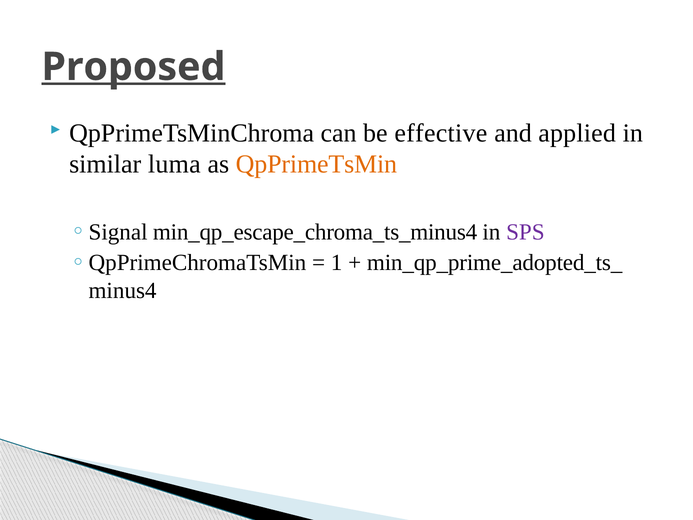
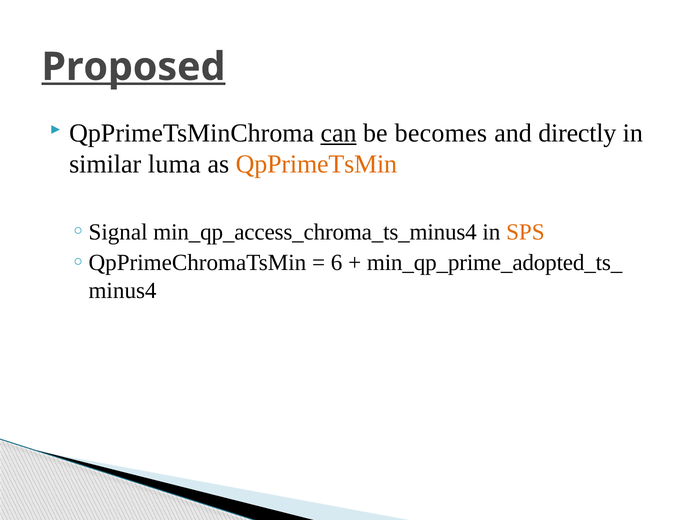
can underline: none -> present
effective: effective -> becomes
applied: applied -> directly
min_qp_escape_chroma_ts_minus4: min_qp_escape_chroma_ts_minus4 -> min_qp_access_chroma_ts_minus4
SPS colour: purple -> orange
1: 1 -> 6
